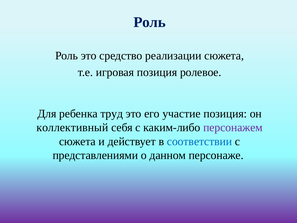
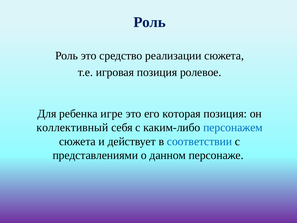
труд: труд -> игре
участие: участие -> которая
персонажем colour: purple -> blue
